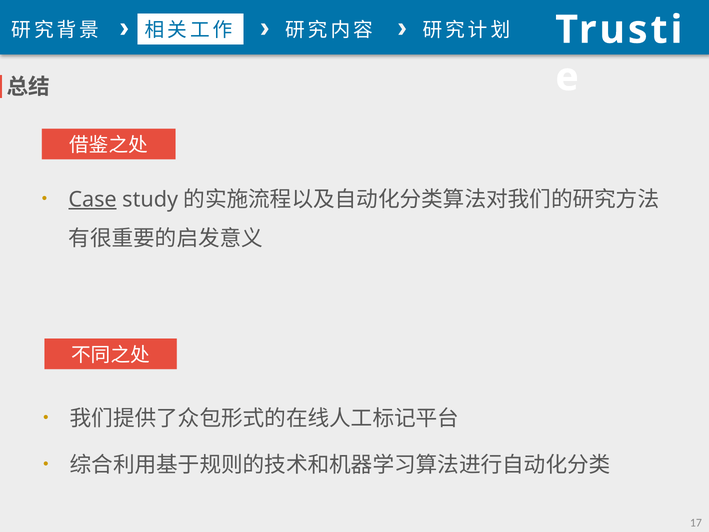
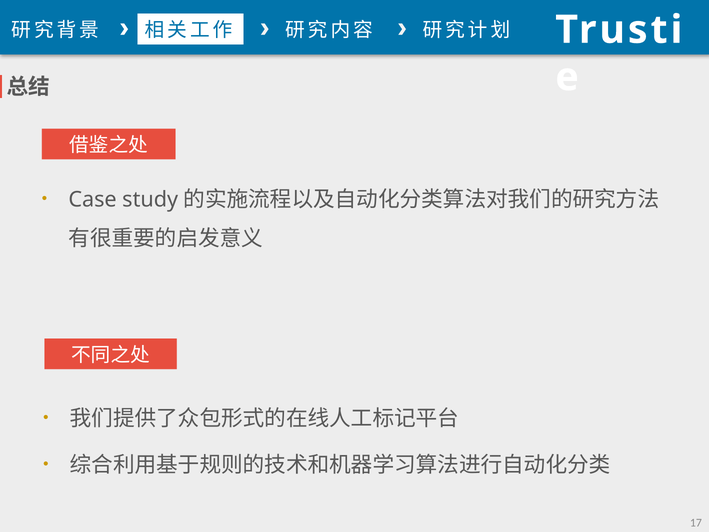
Case underline: present -> none
